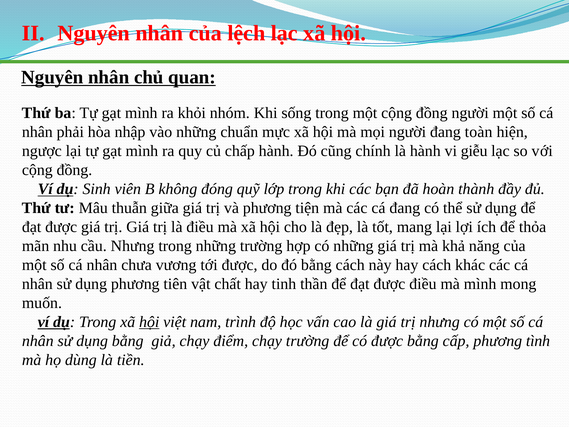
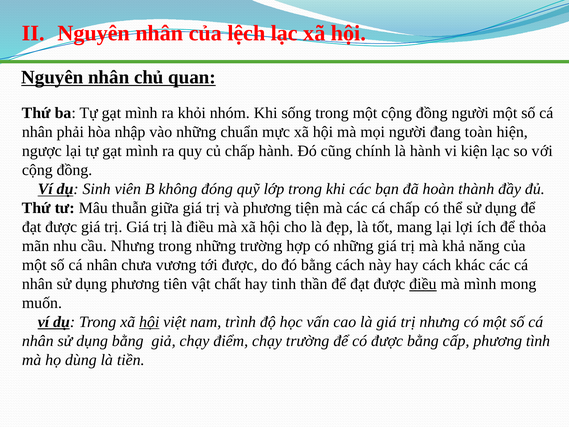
giễu: giễu -> kiện
cá đang: đang -> chấp
điều at (423, 284) underline: none -> present
